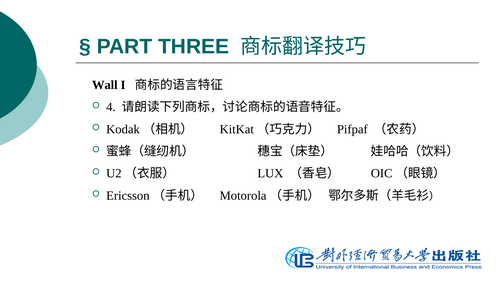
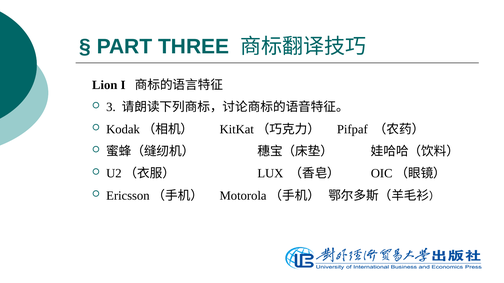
Wall: Wall -> Lion
4: 4 -> 3
